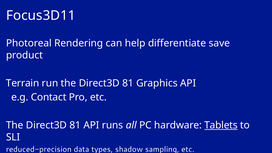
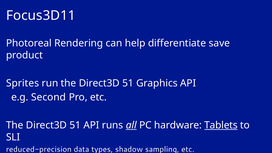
Terrain: Terrain -> Sprites
run the Direct3D 81: 81 -> 51
Contact: Contact -> Second
81 at (75, 125): 81 -> 51
all underline: none -> present
